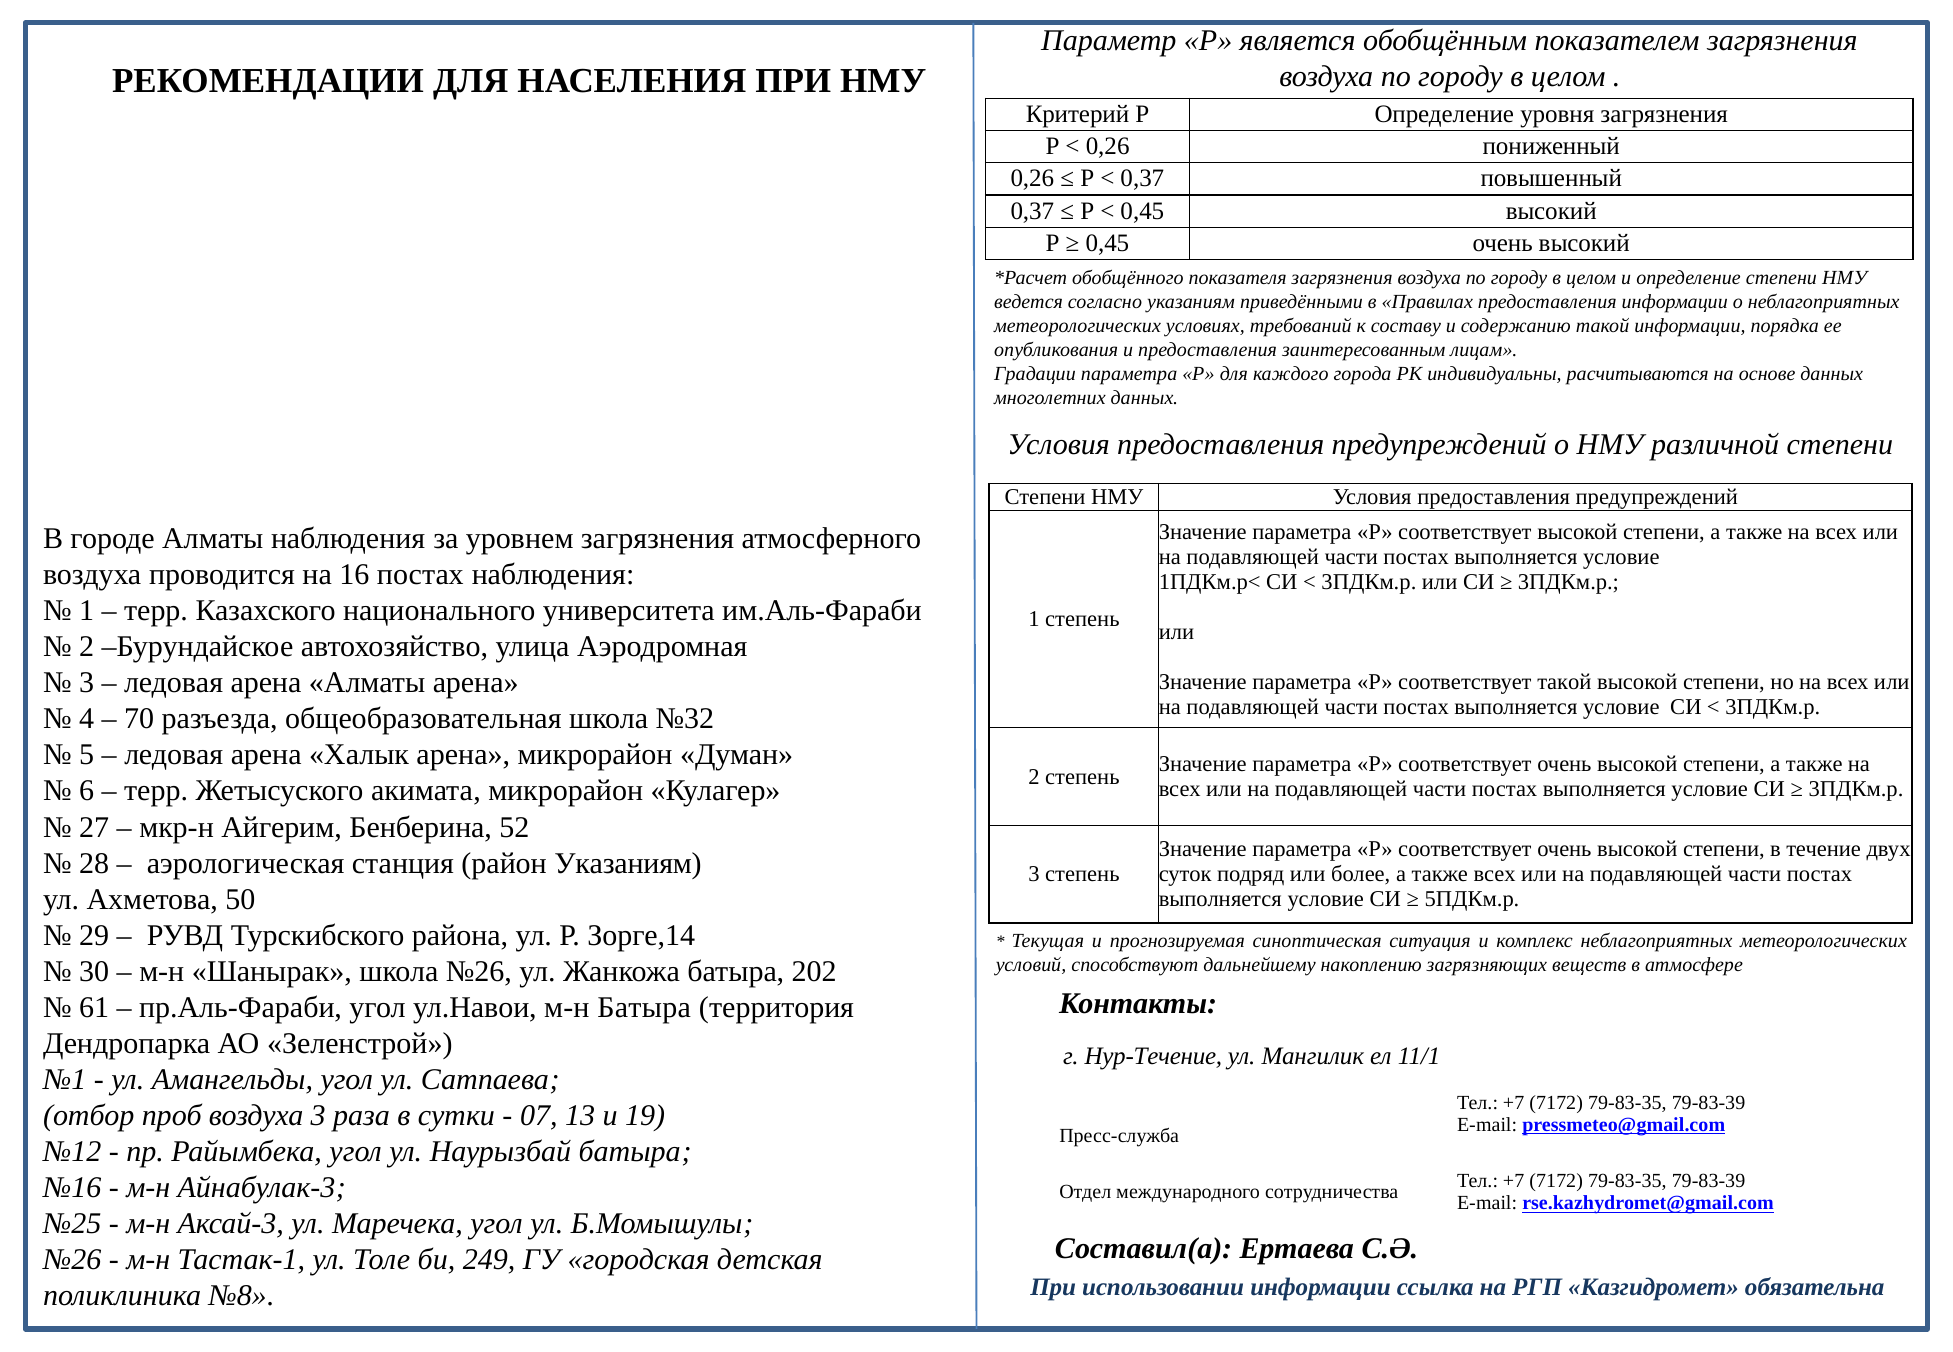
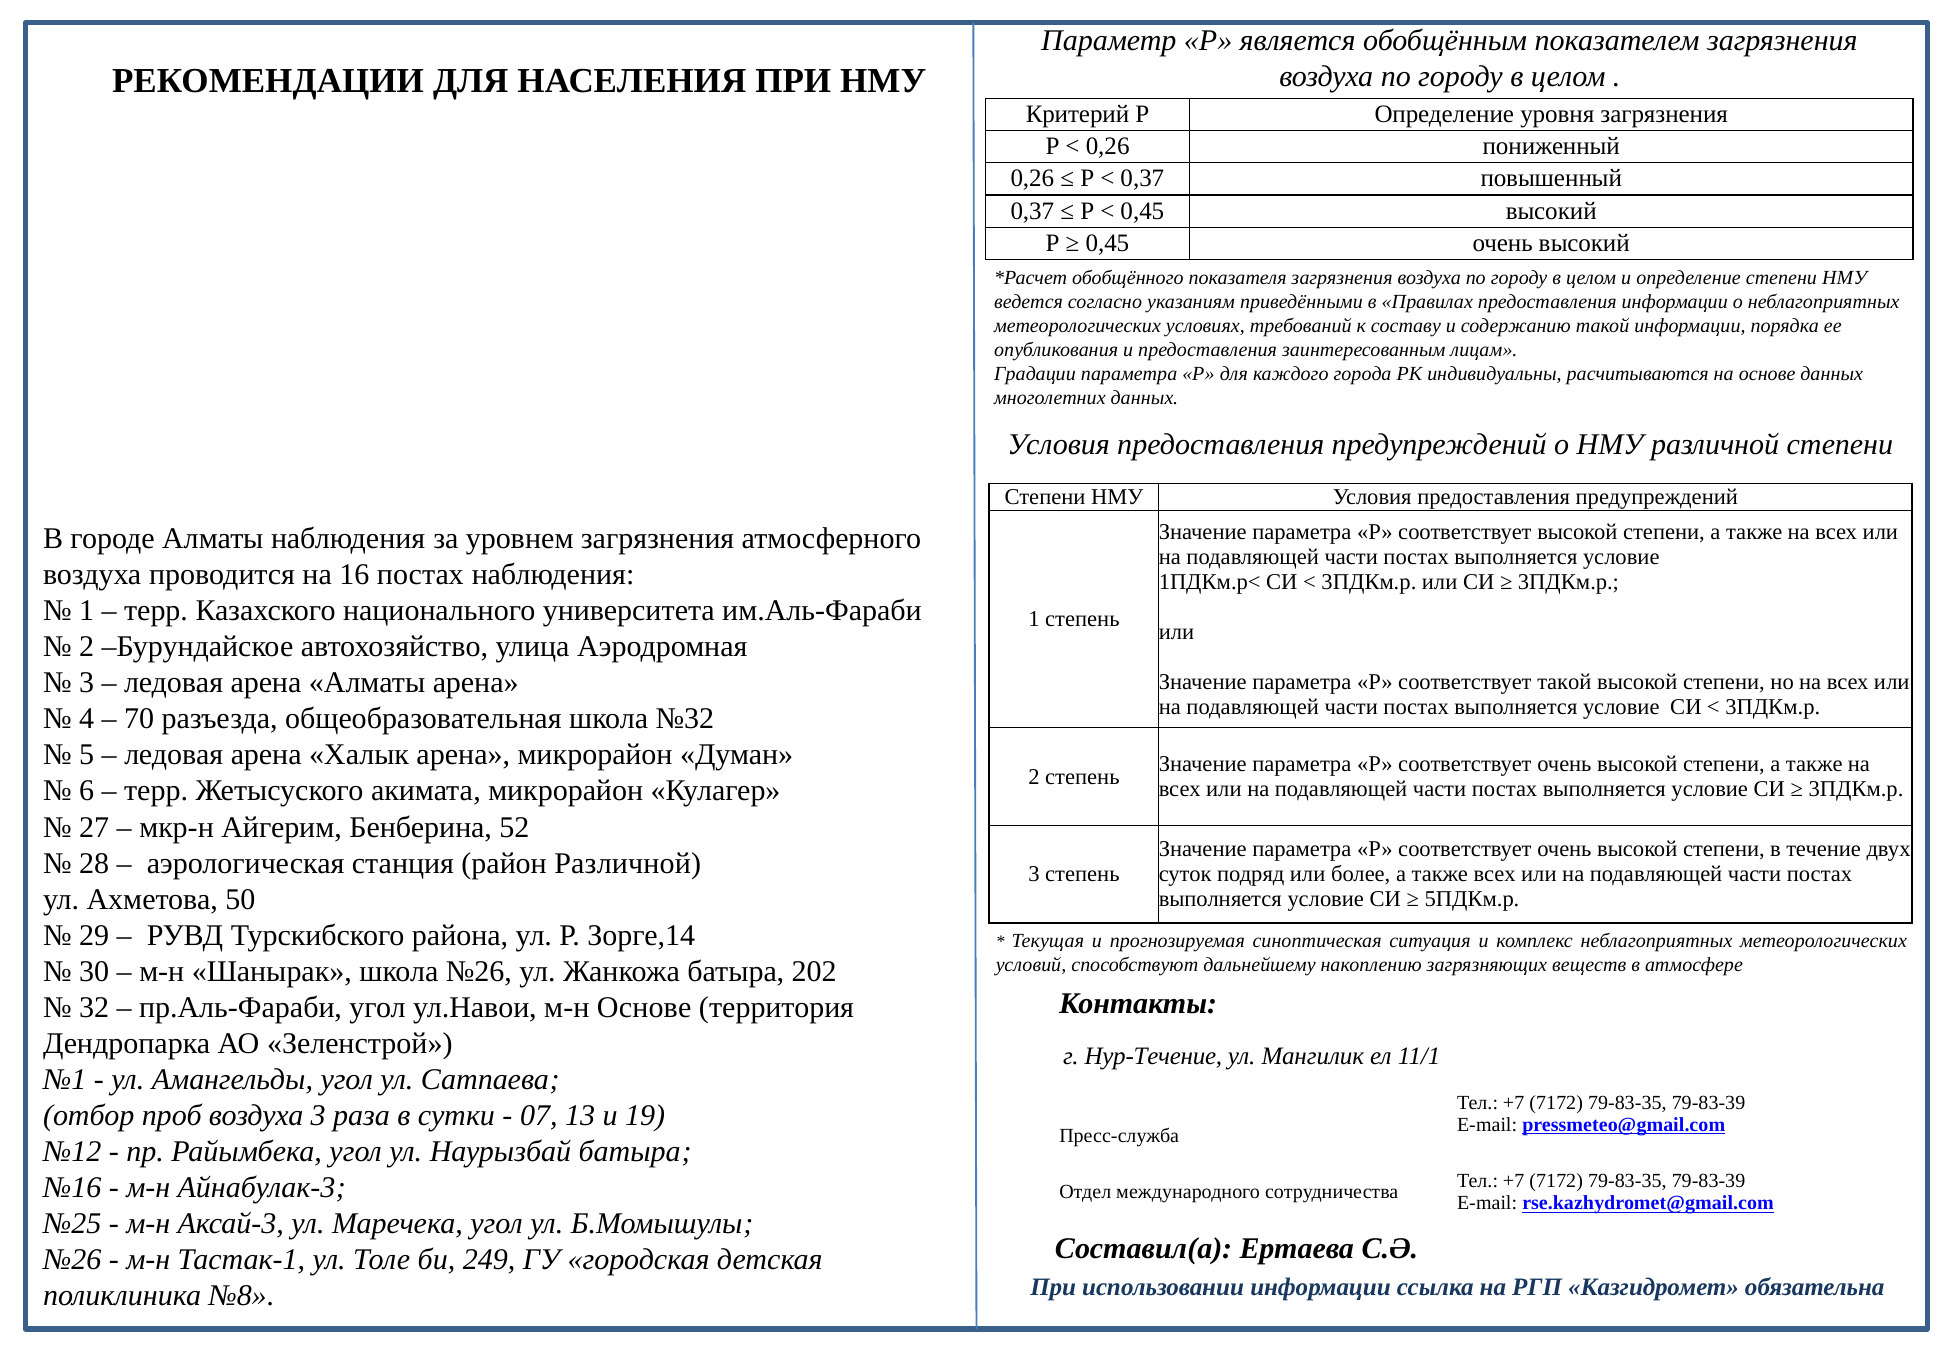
район Указаниям: Указаниям -> Различной
61: 61 -> 32
м-н Батыра: Батыра -> Основе
